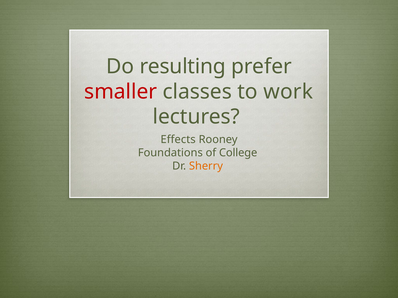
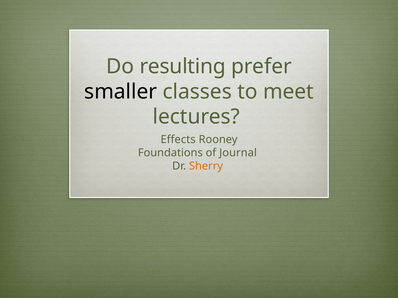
smaller colour: red -> black
work: work -> meet
College: College -> Journal
